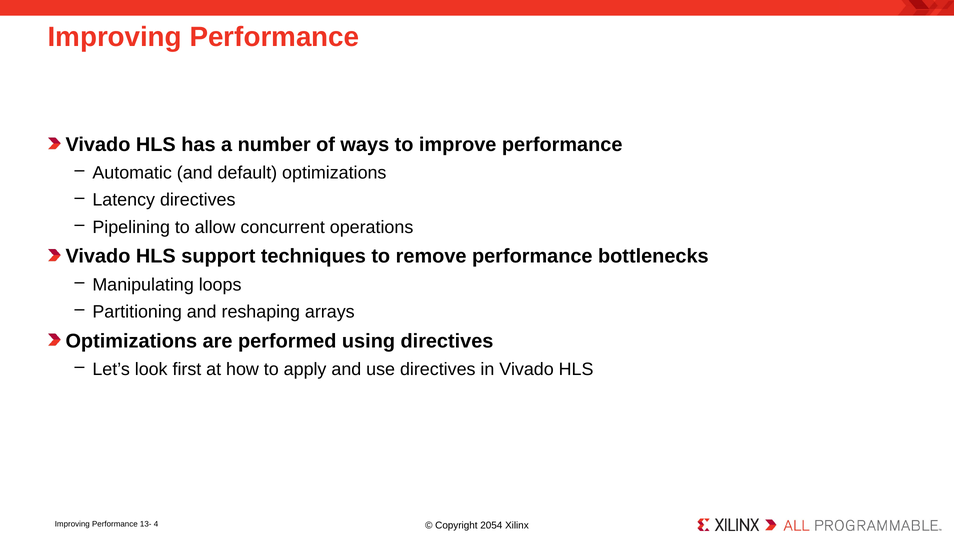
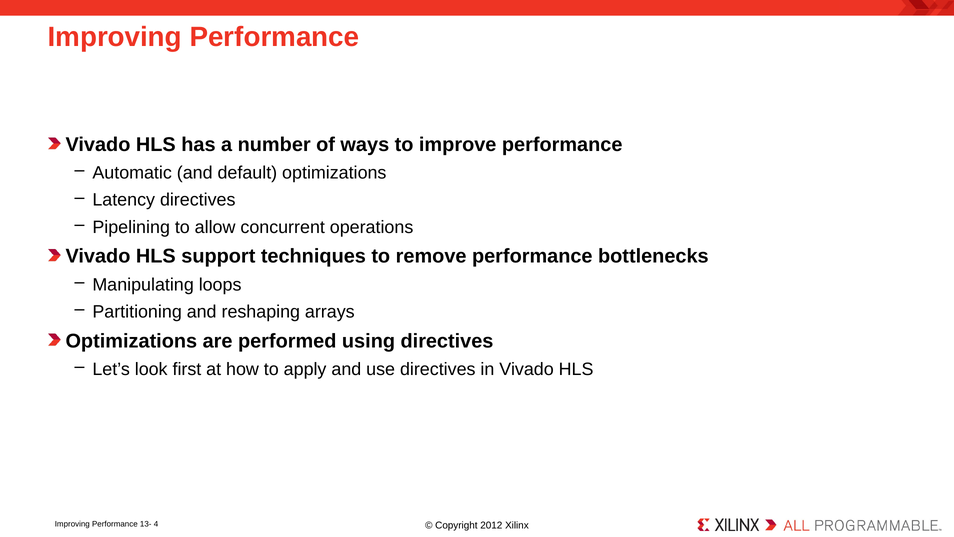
2054: 2054 -> 2012
